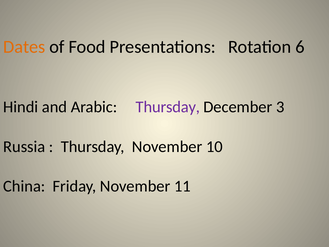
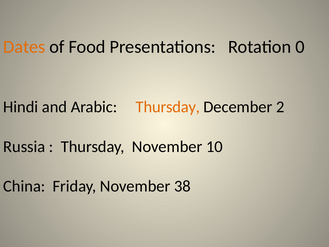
6: 6 -> 0
Thursday at (168, 107) colour: purple -> orange
3: 3 -> 2
11: 11 -> 38
